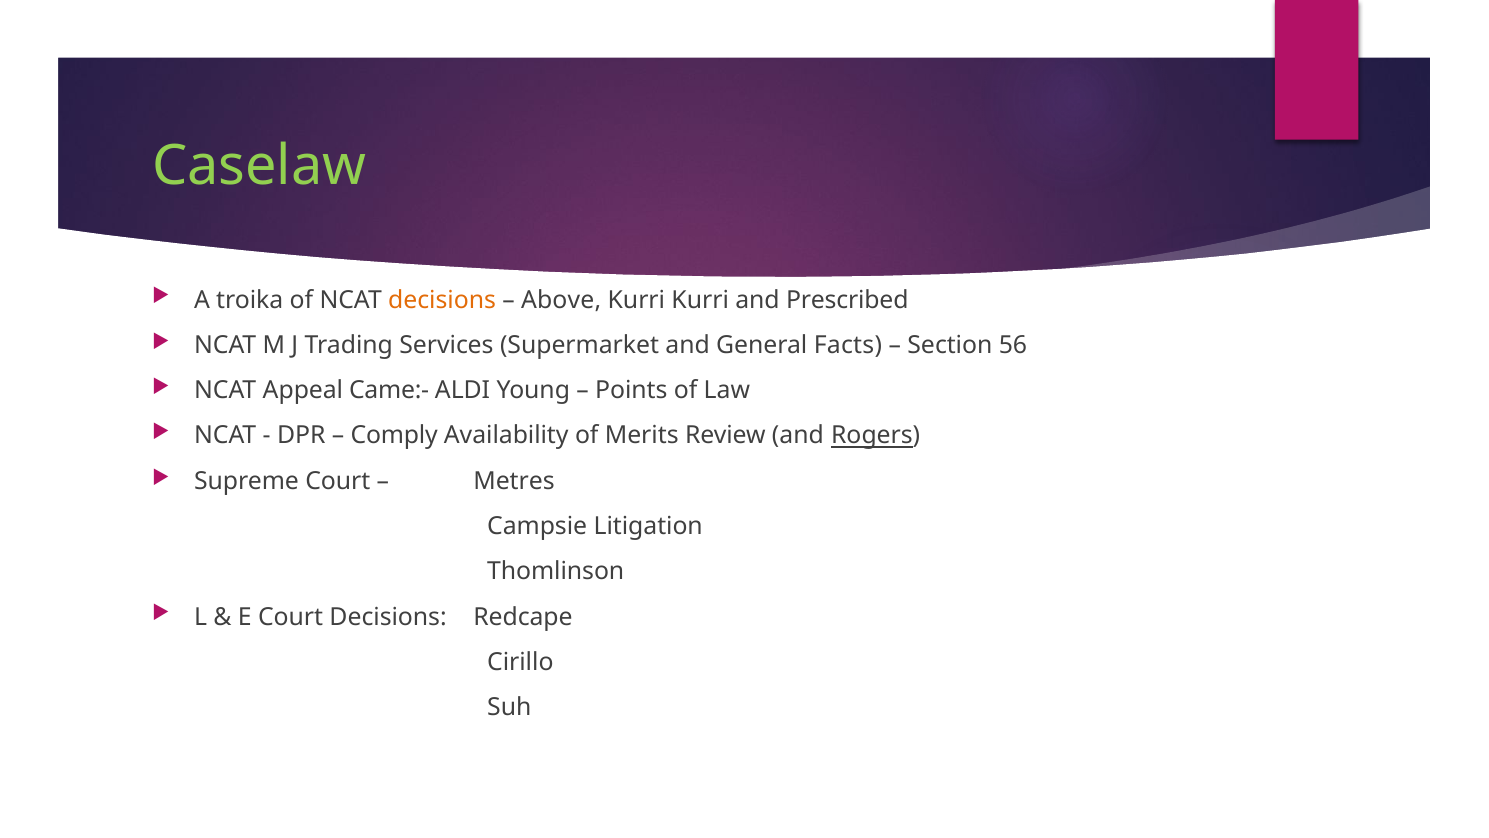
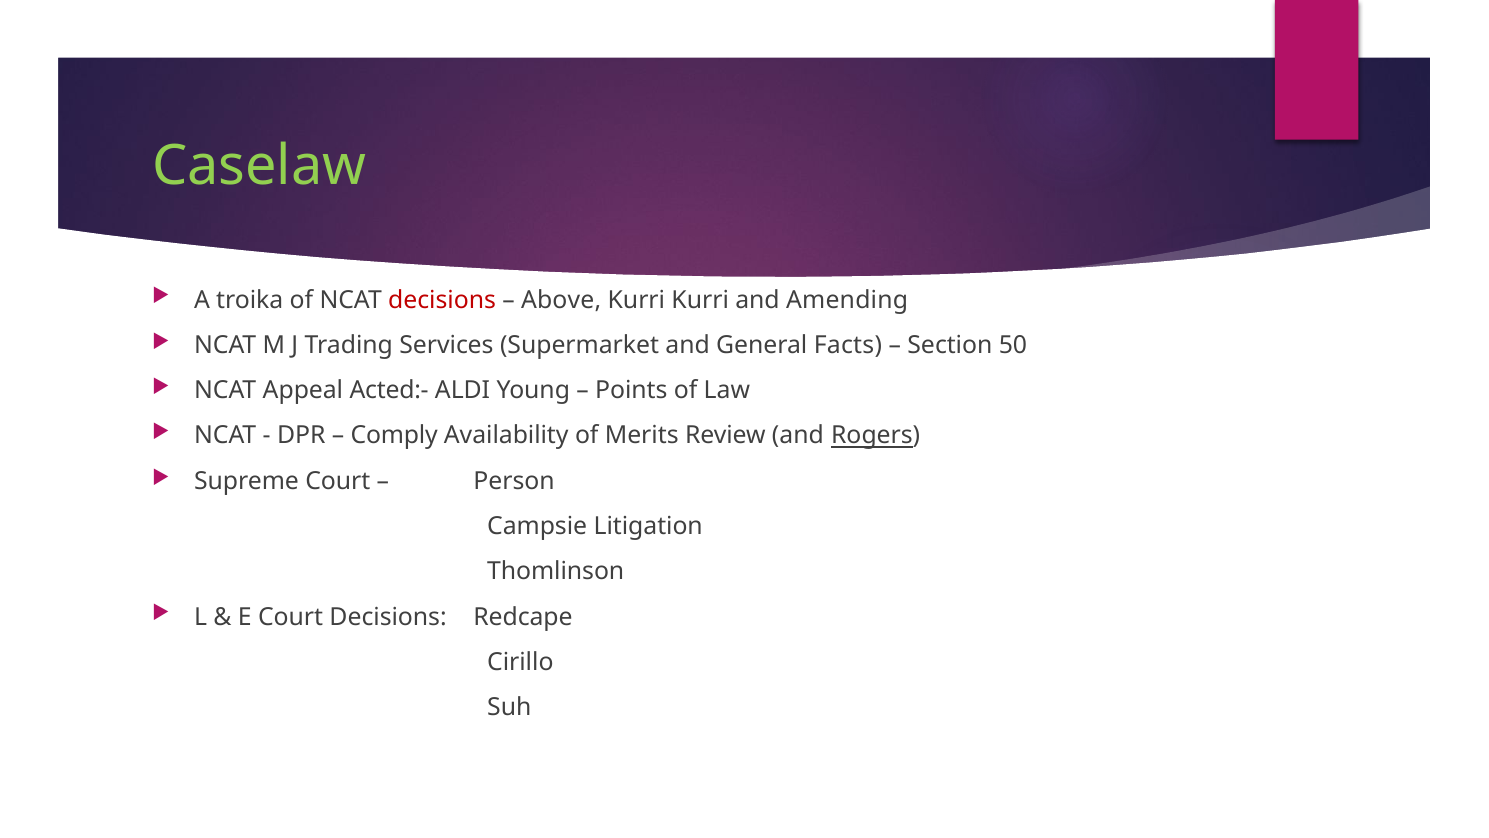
decisions at (442, 300) colour: orange -> red
Prescribed: Prescribed -> Amending
56: 56 -> 50
Came:-: Came:- -> Acted:-
Metres: Metres -> Person
